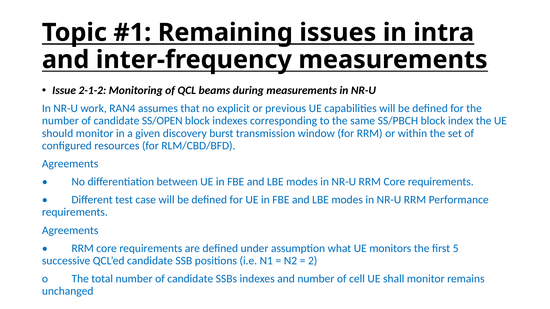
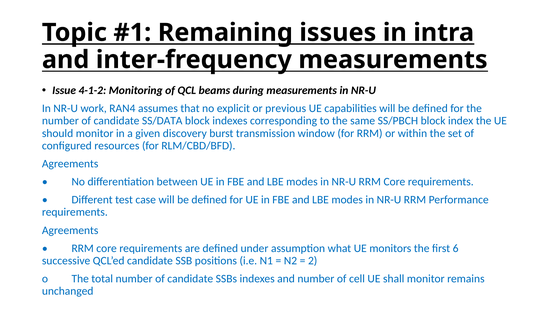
2-1-2: 2-1-2 -> 4-1-2
SS/OPEN: SS/OPEN -> SS/DATA
5: 5 -> 6
